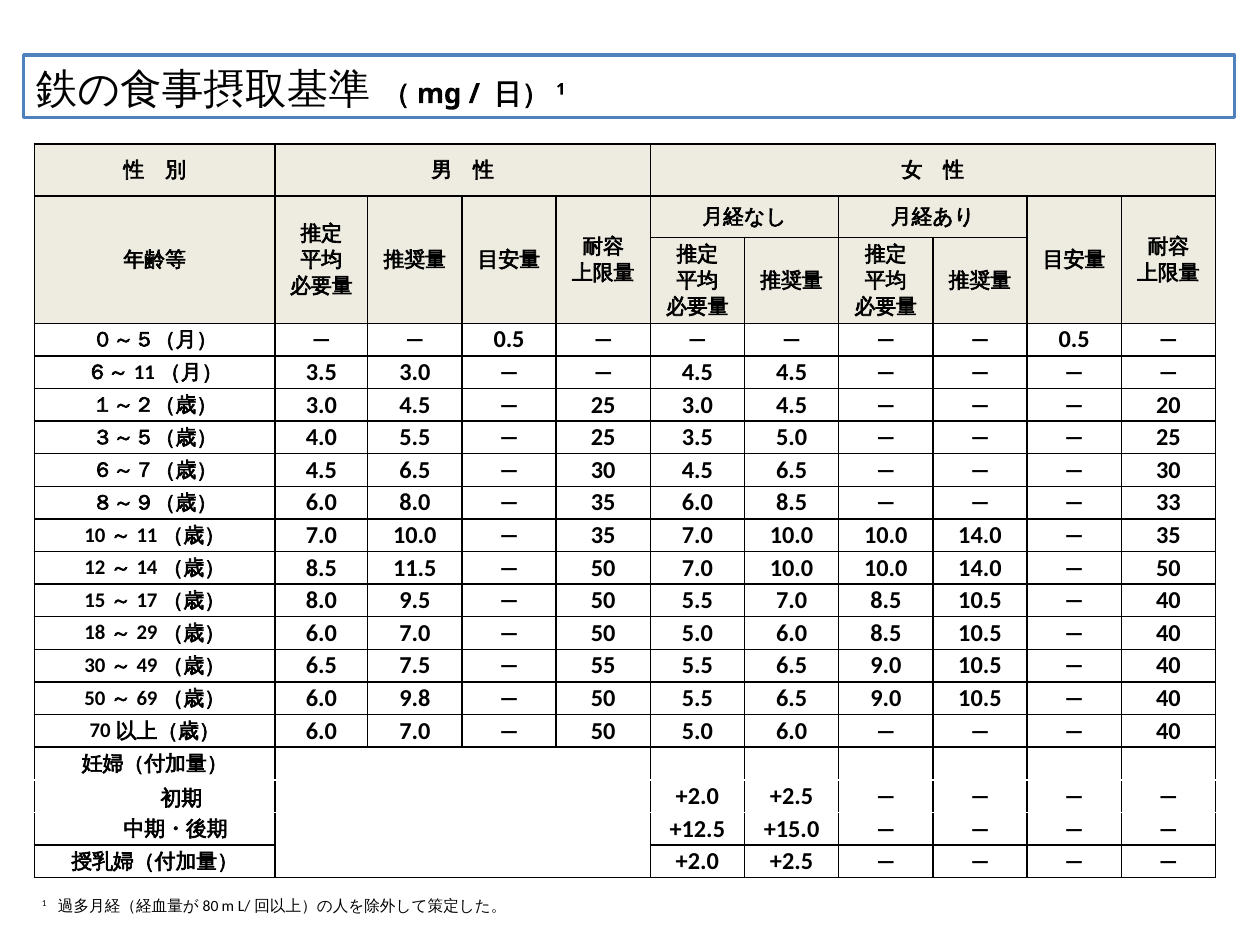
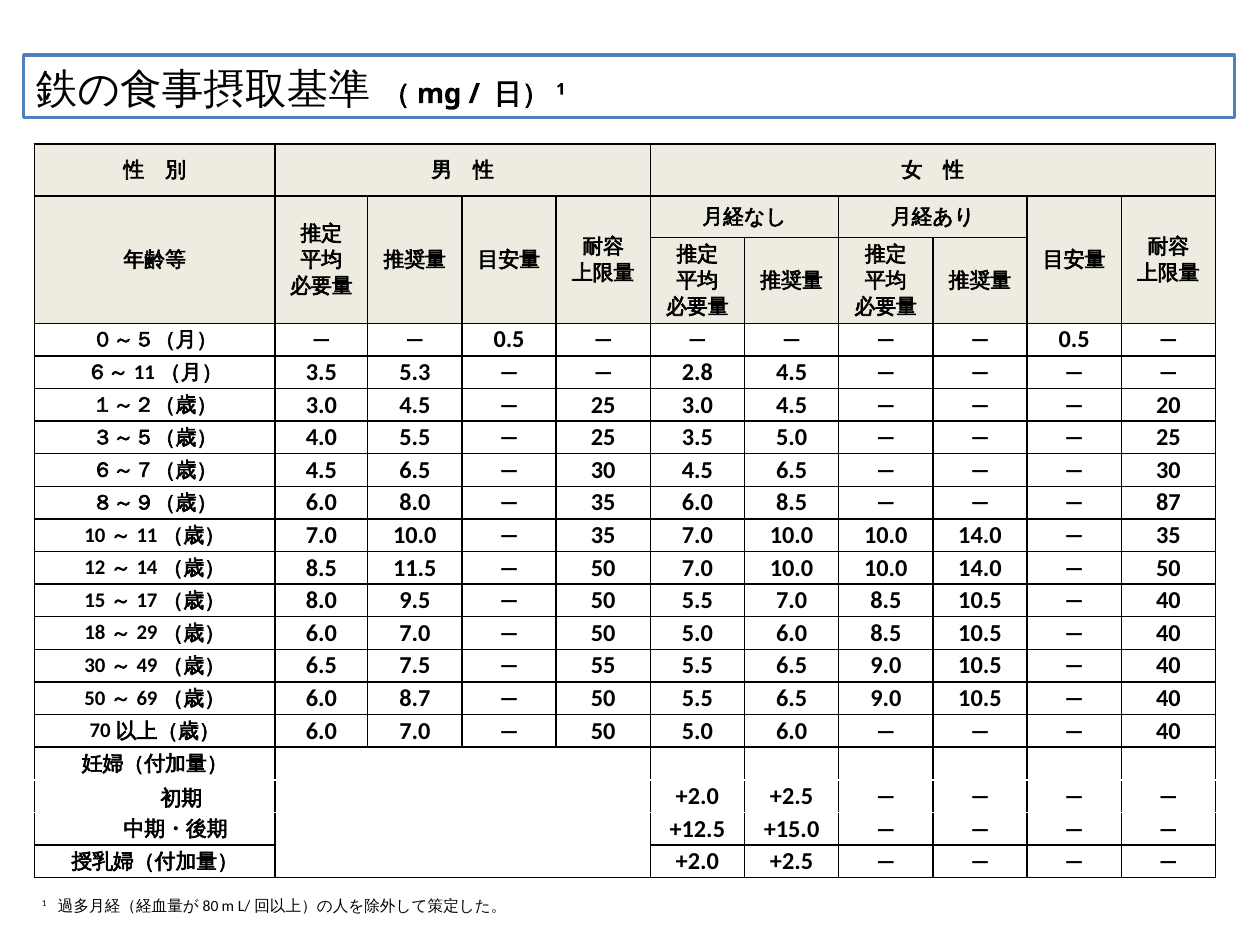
3.5 3.0: 3.0 -> 5.3
4.5 at (697, 373): 4.5 -> 2.8
33: 33 -> 87
9.8: 9.8 -> 8.7
